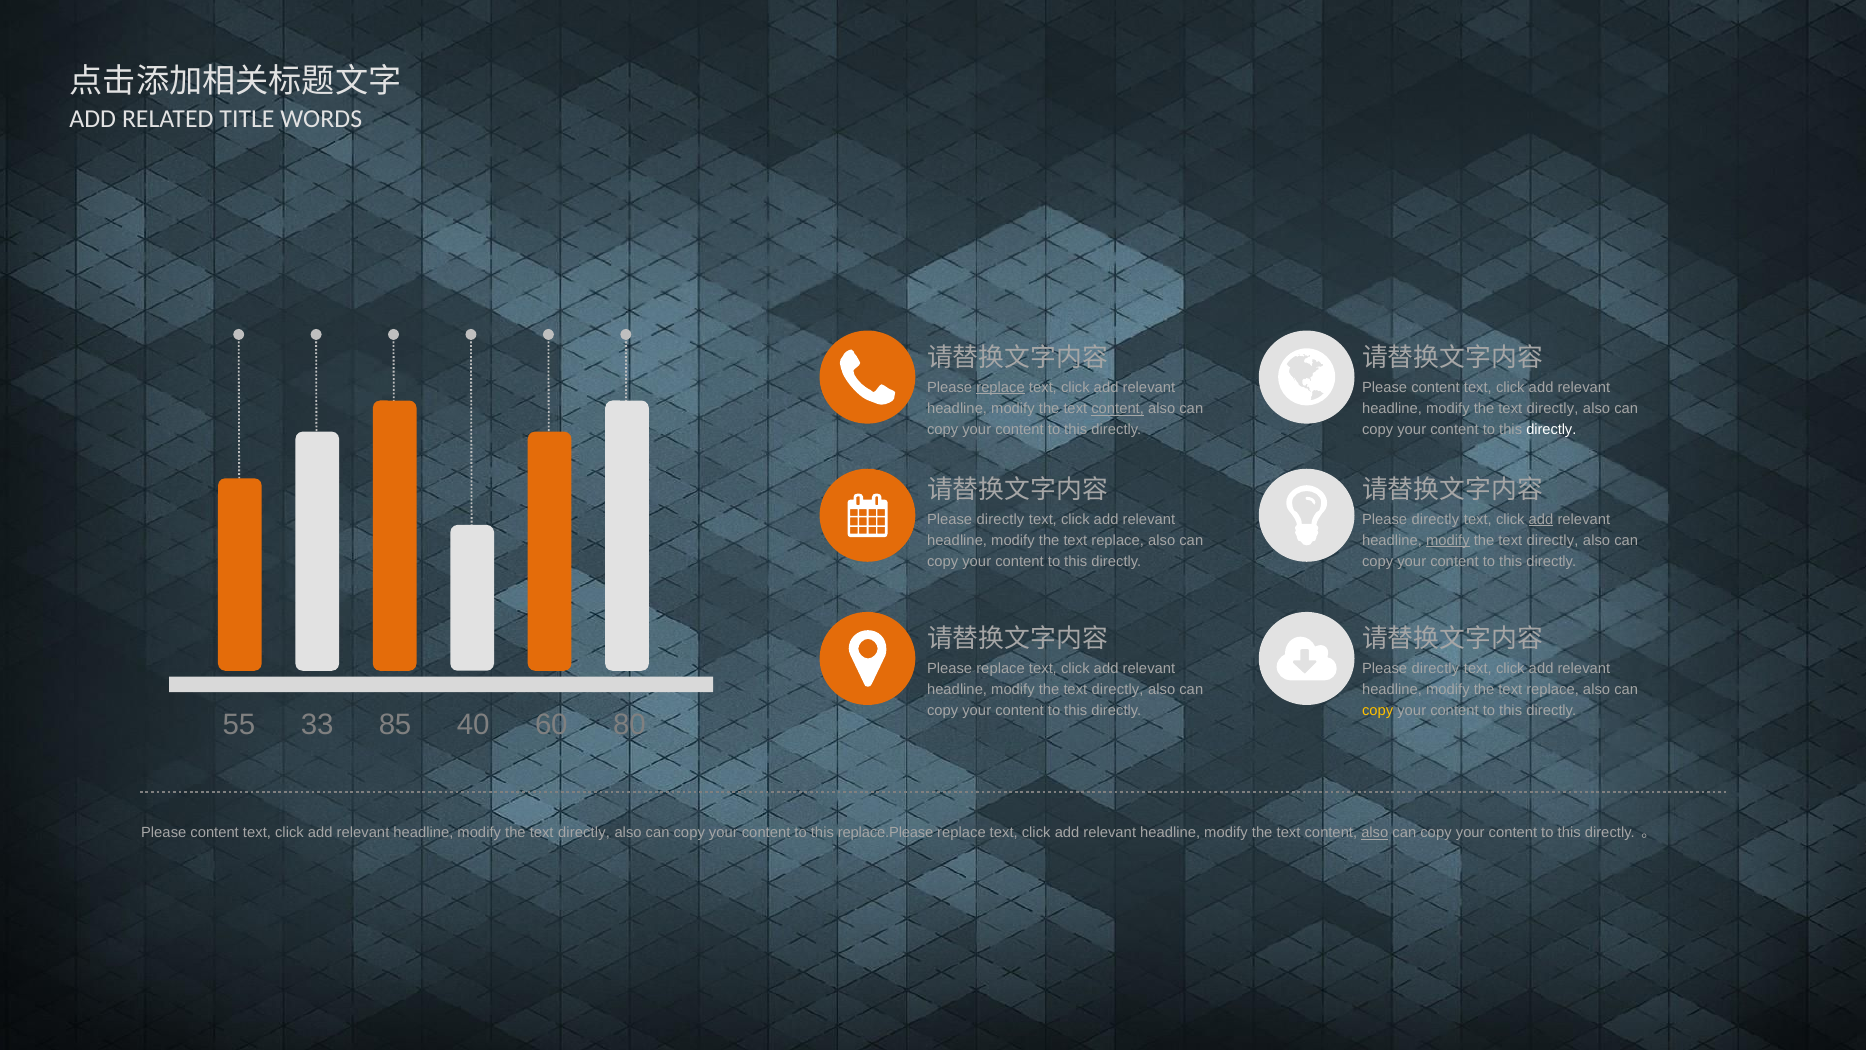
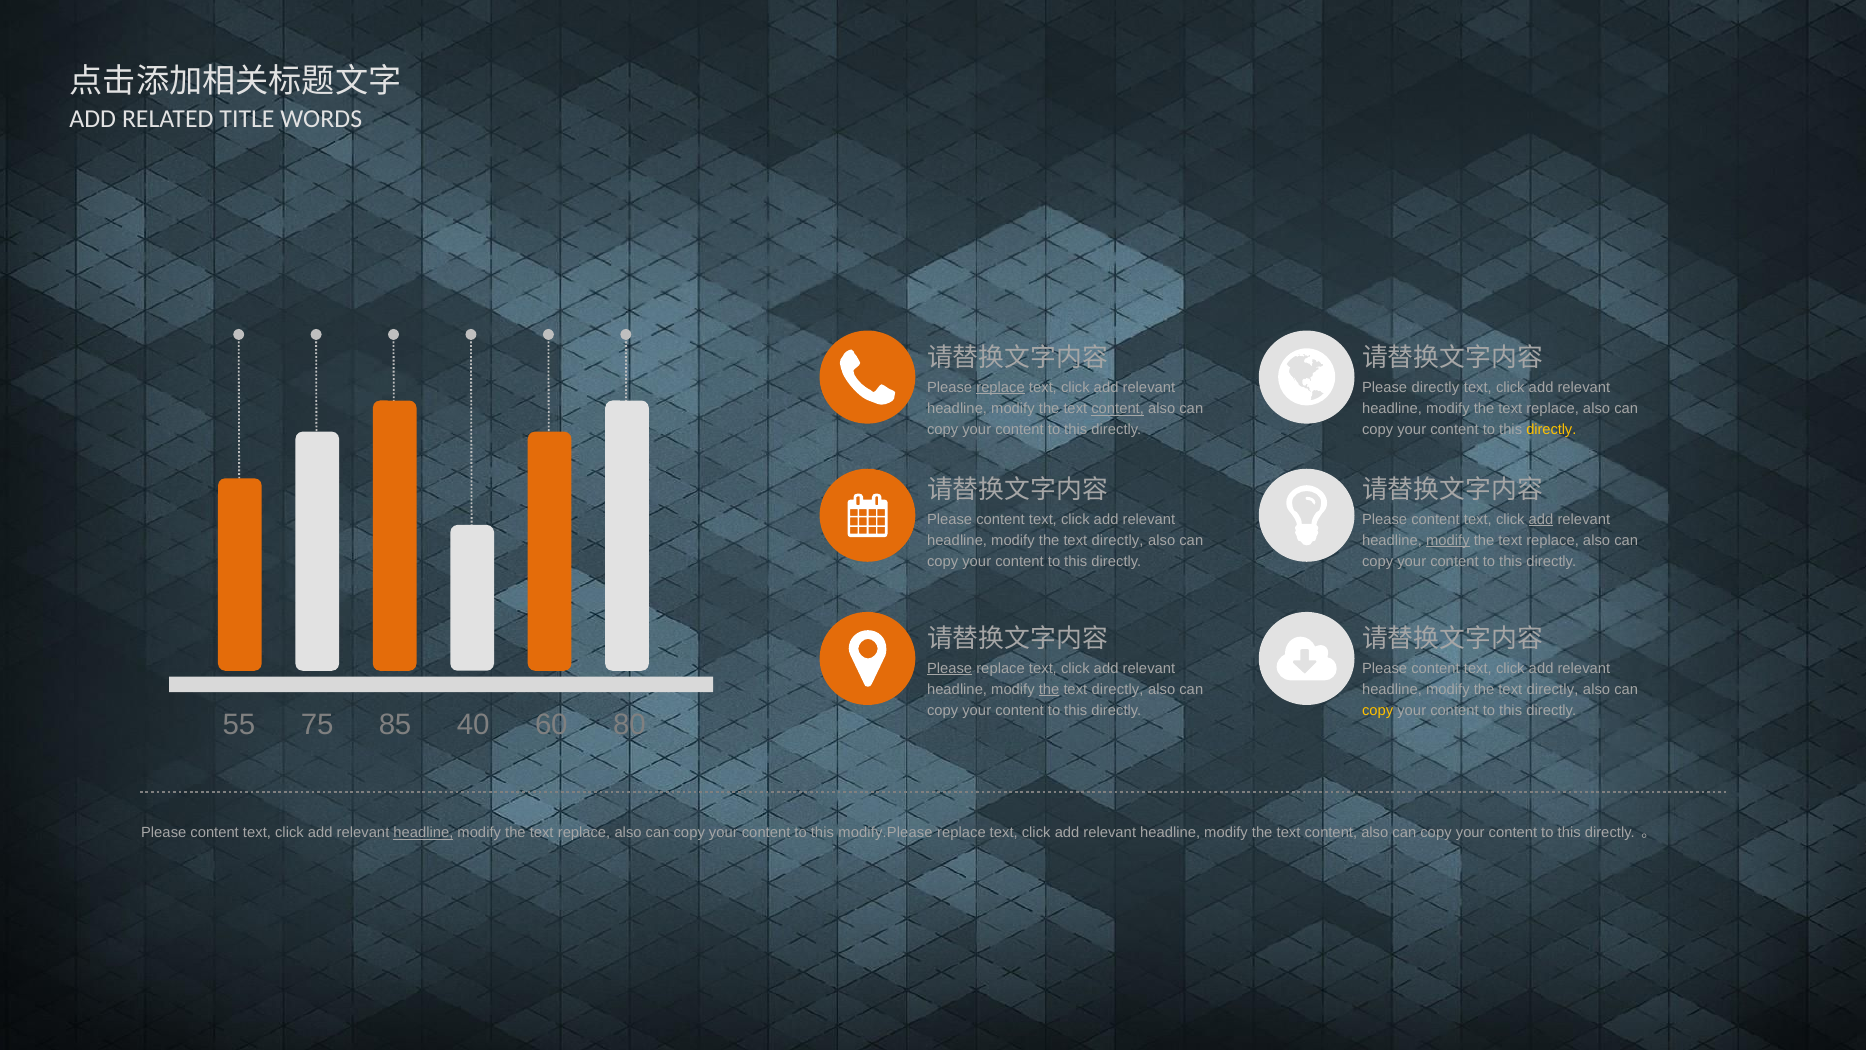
content at (1435, 387): content -> directly
directly at (1553, 408): directly -> replace
directly at (1551, 430) colour: white -> yellow
directly at (1000, 519): directly -> content
directly at (1435, 519): directly -> content
replace at (1118, 540): replace -> directly
directly at (1553, 540): directly -> replace
Please at (950, 668) underline: none -> present
directly at (1435, 668): directly -> content
the at (1049, 689) underline: none -> present
replace at (1553, 689): replace -> directly
33: 33 -> 75
headline at (423, 832) underline: none -> present
directly at (584, 832): directly -> replace
replace.Please: replace.Please -> modify.Please
also at (1375, 832) underline: present -> none
